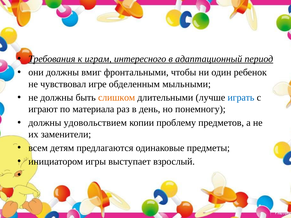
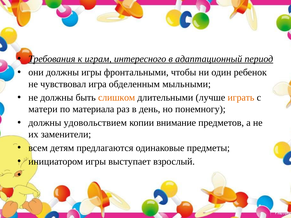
должны вмиг: вмиг -> игры
игре: игре -> игра
играть colour: blue -> orange
играют: играют -> матери
проблему: проблему -> внимание
